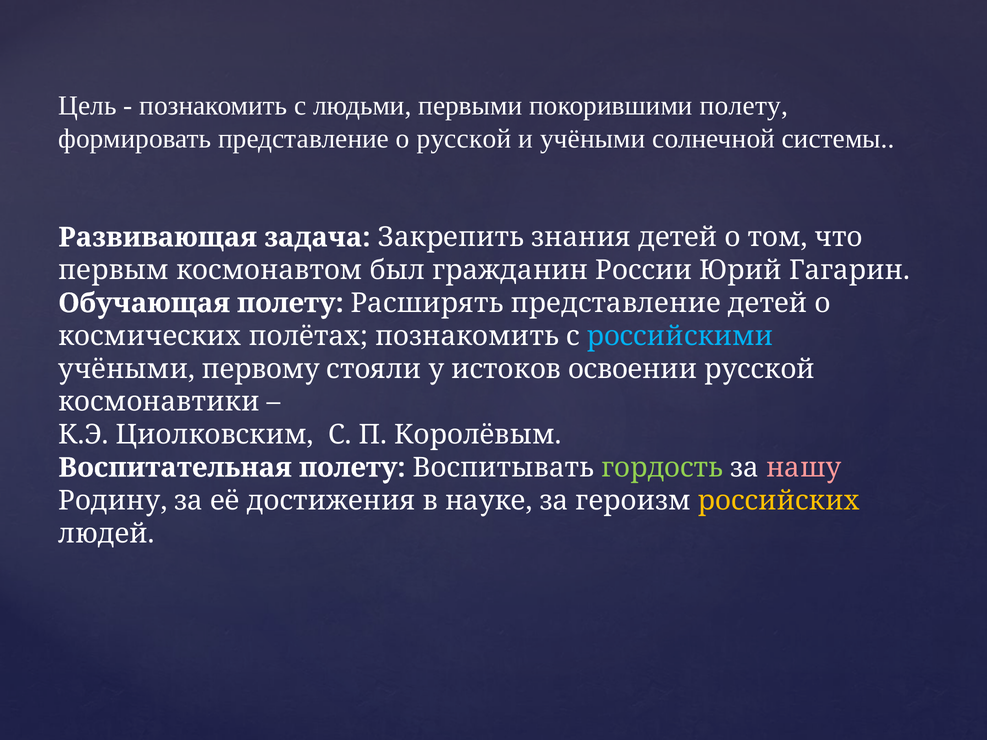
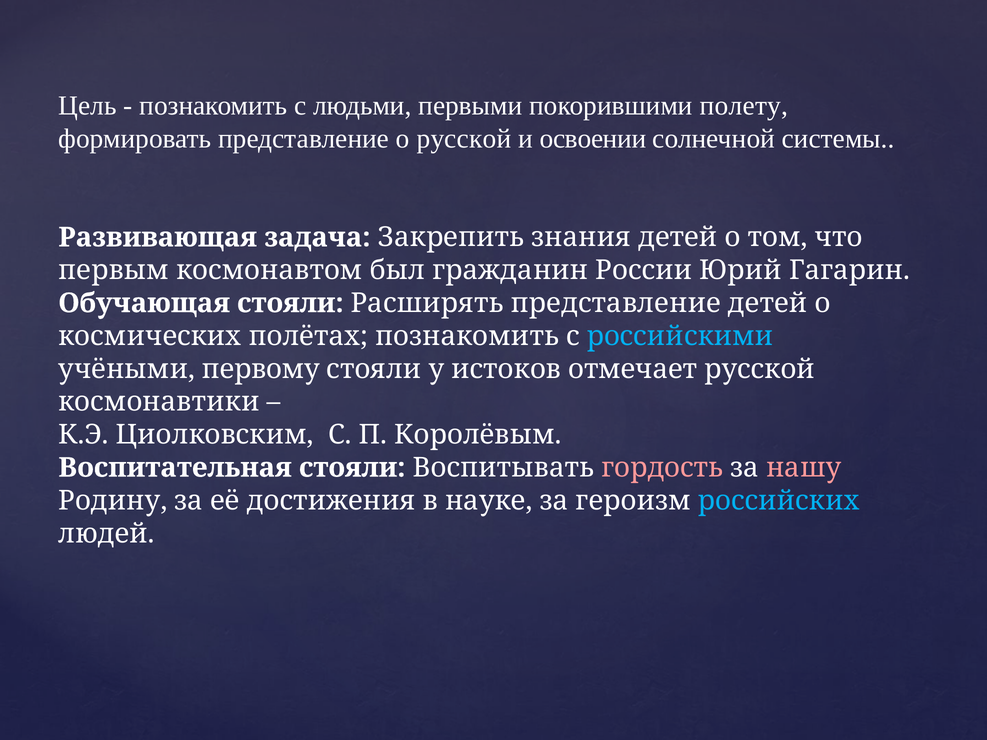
и учёными: учёными -> освоении
Обучающая полету: полету -> стояли
освоении: освоении -> отмечает
Воспитательная полету: полету -> стояли
гордость colour: light green -> pink
российских colour: yellow -> light blue
